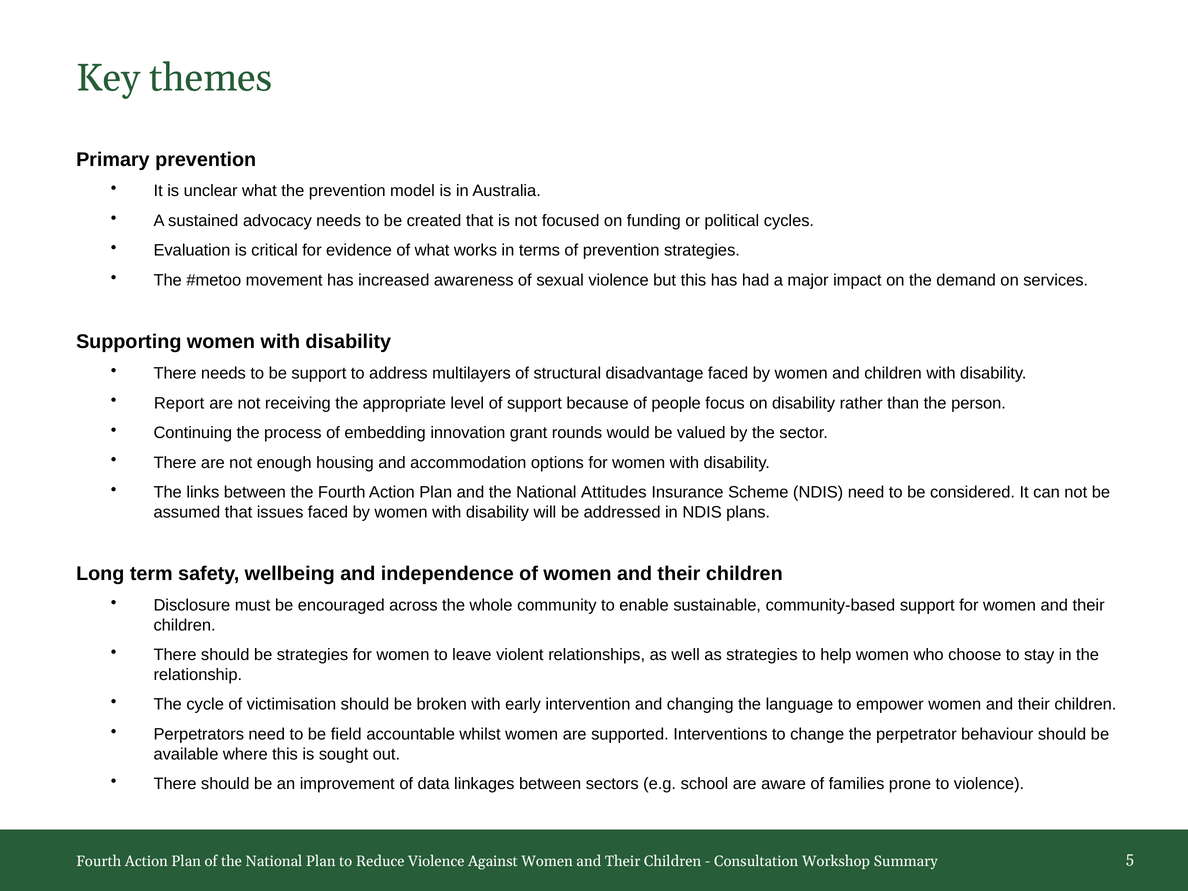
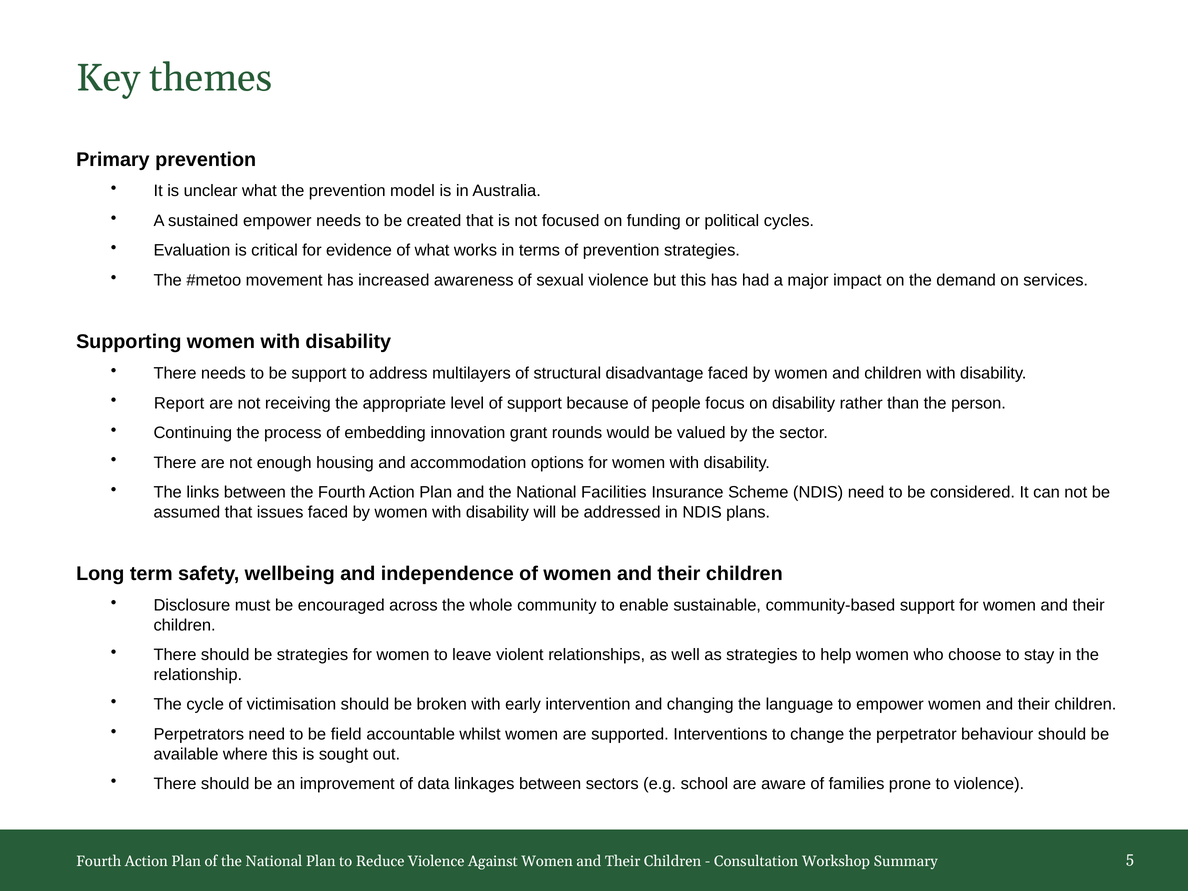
sustained advocacy: advocacy -> empower
Attitudes: Attitudes -> Facilities
